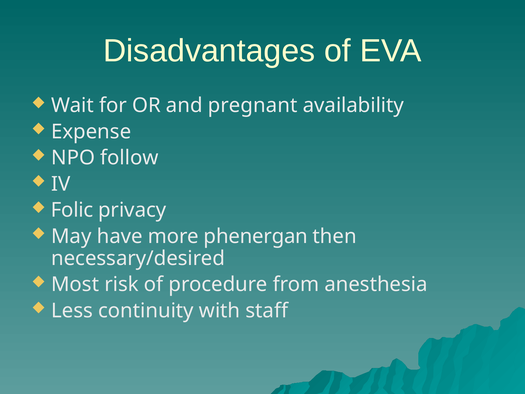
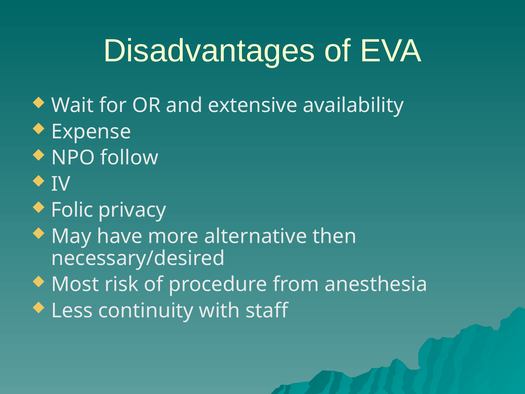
pregnant: pregnant -> extensive
phenergan: phenergan -> alternative
